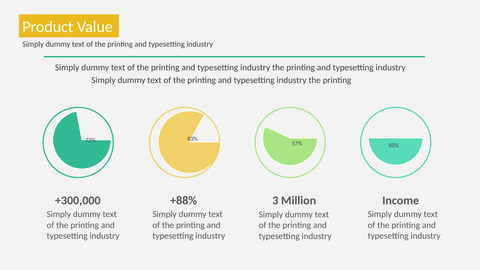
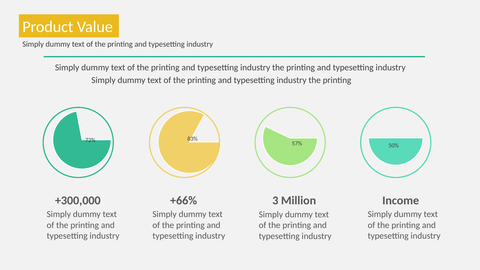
+88%: +88% -> +66%
